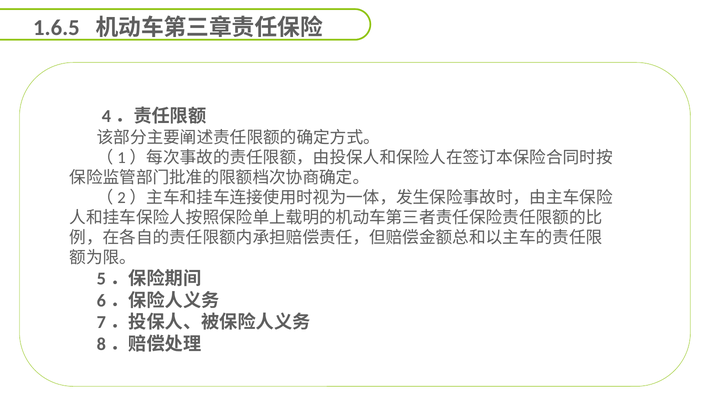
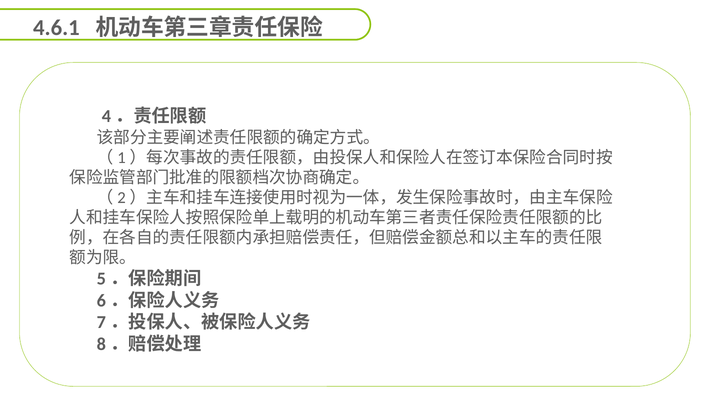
1.6.5: 1.6.5 -> 4.6.1
